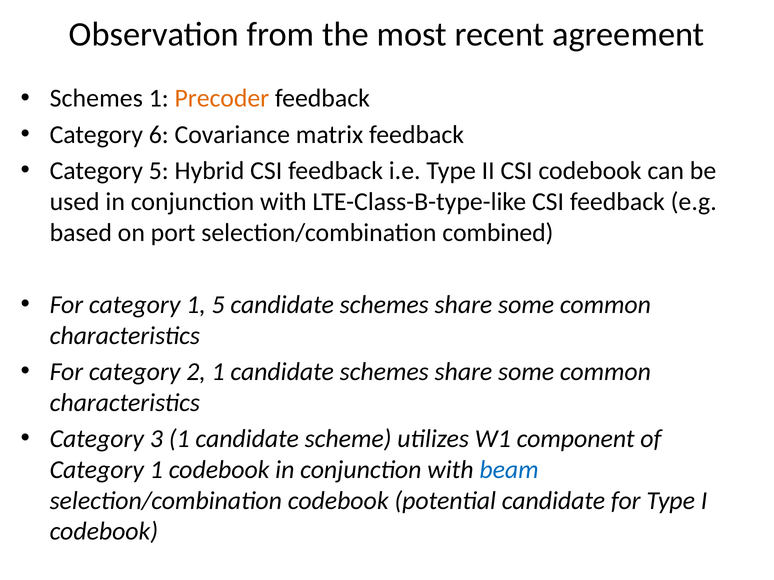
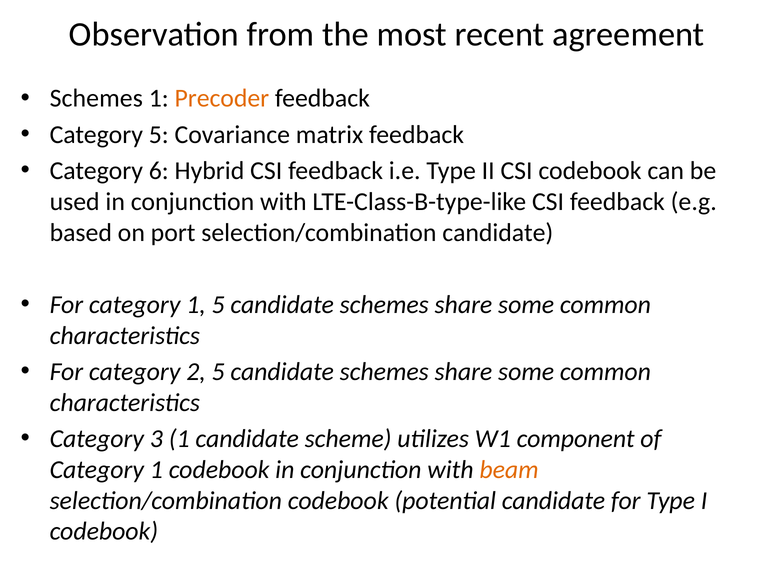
Category 6: 6 -> 5
Category 5: 5 -> 6
selection/combination combined: combined -> candidate
2 1: 1 -> 5
beam colour: blue -> orange
